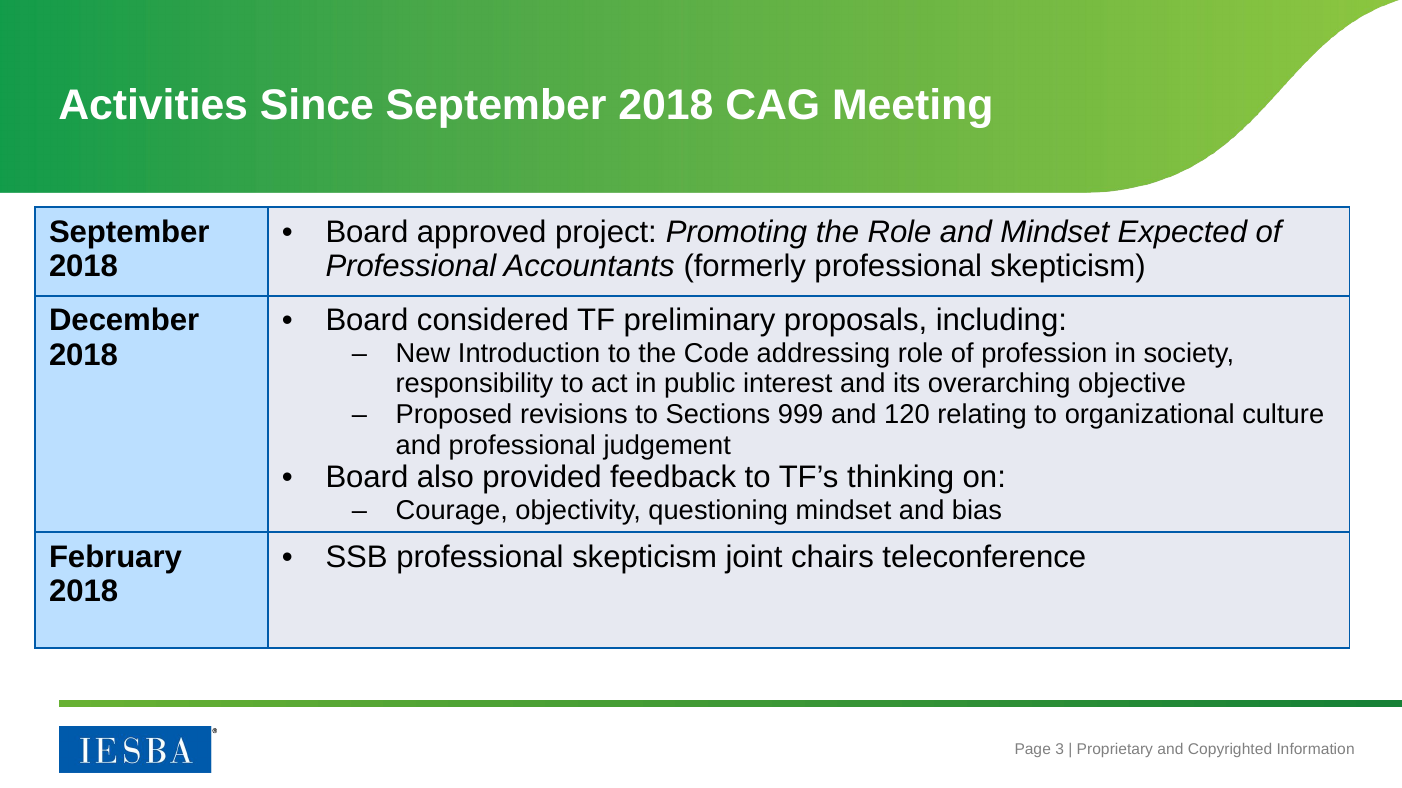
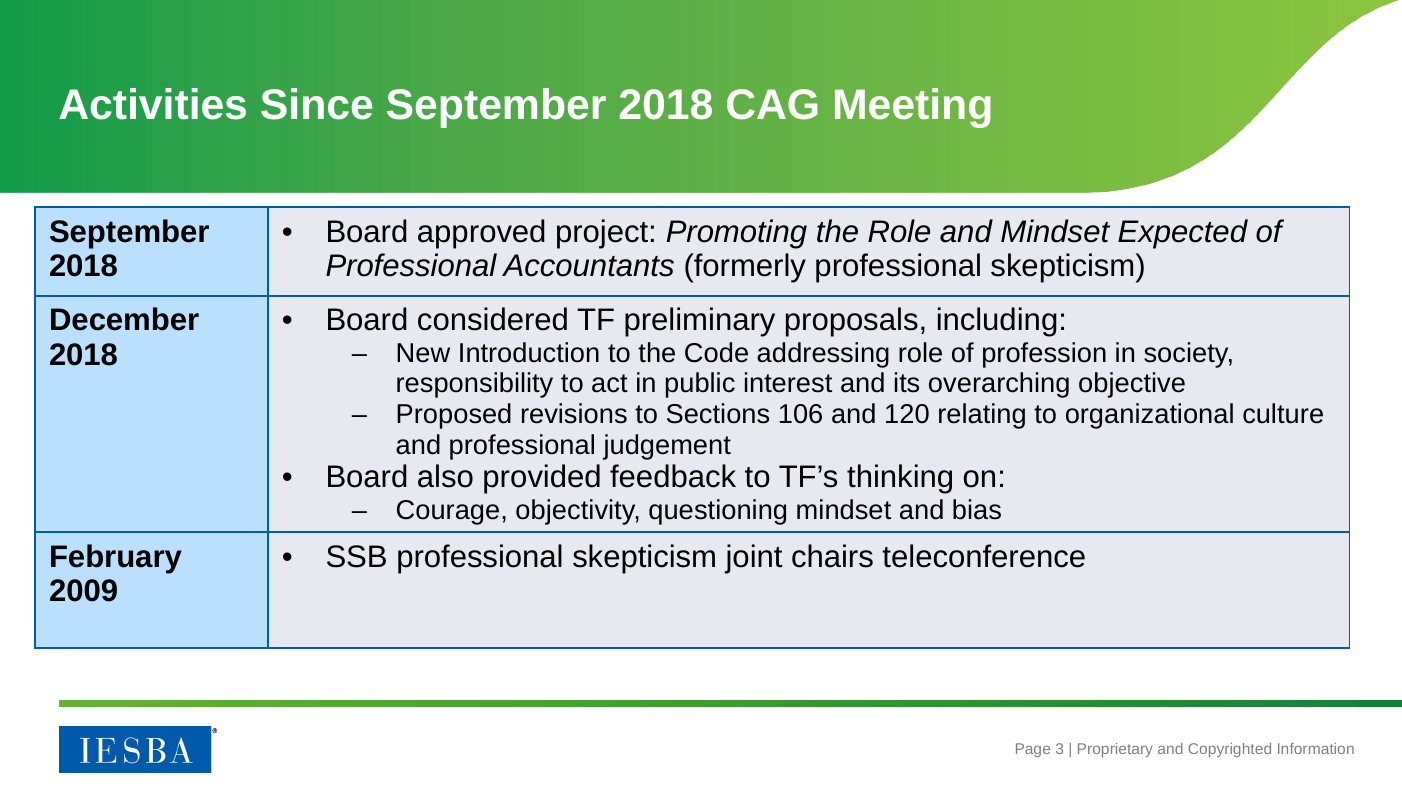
999: 999 -> 106
2018 at (84, 592): 2018 -> 2009
